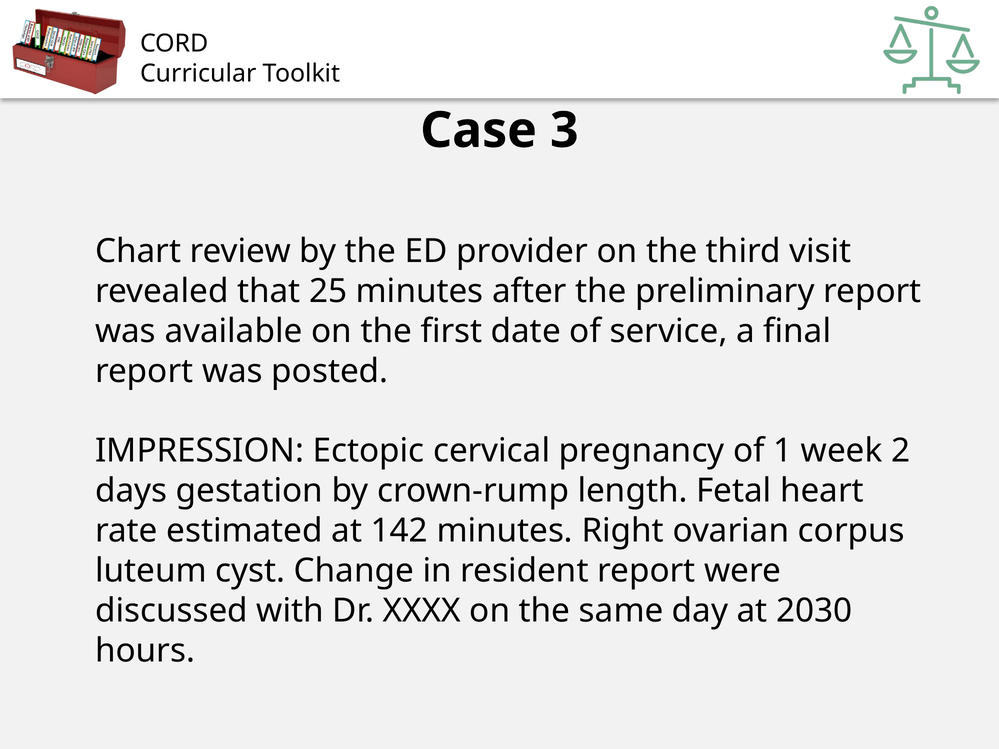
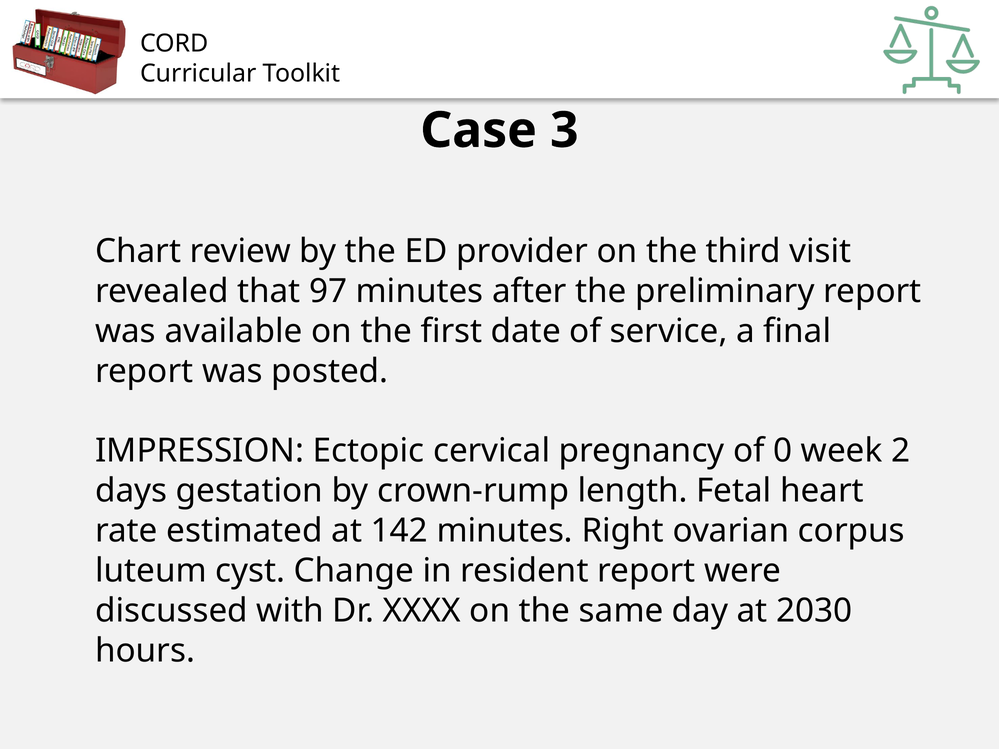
25: 25 -> 97
1: 1 -> 0
